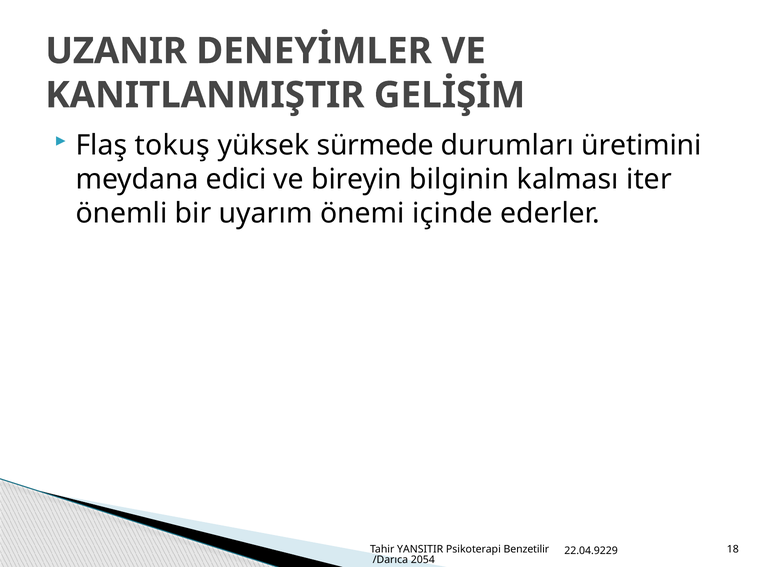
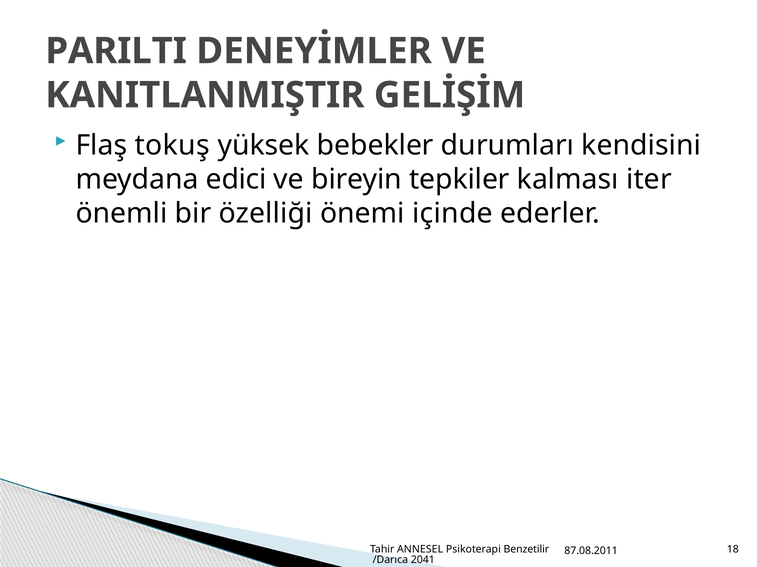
UZANIR: UZANIR -> PARILTI
sürmede: sürmede -> bebekler
üretimini: üretimini -> kendisini
bilginin: bilginin -> tepkiler
uyarım: uyarım -> özelliği
YANSITIR: YANSITIR -> ANNESEL
22.04.9229: 22.04.9229 -> 87.08.2011
2054: 2054 -> 2041
